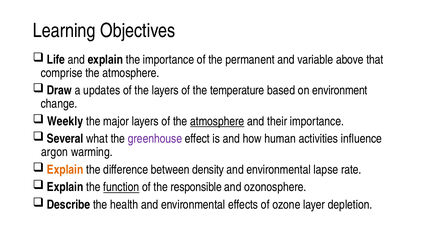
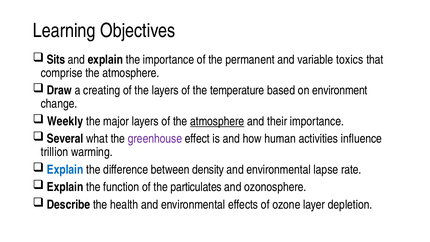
Life: Life -> Sits
above: above -> toxics
updates: updates -> creating
argon: argon -> trillion
Explain at (65, 170) colour: orange -> blue
function underline: present -> none
responsible: responsible -> particulates
